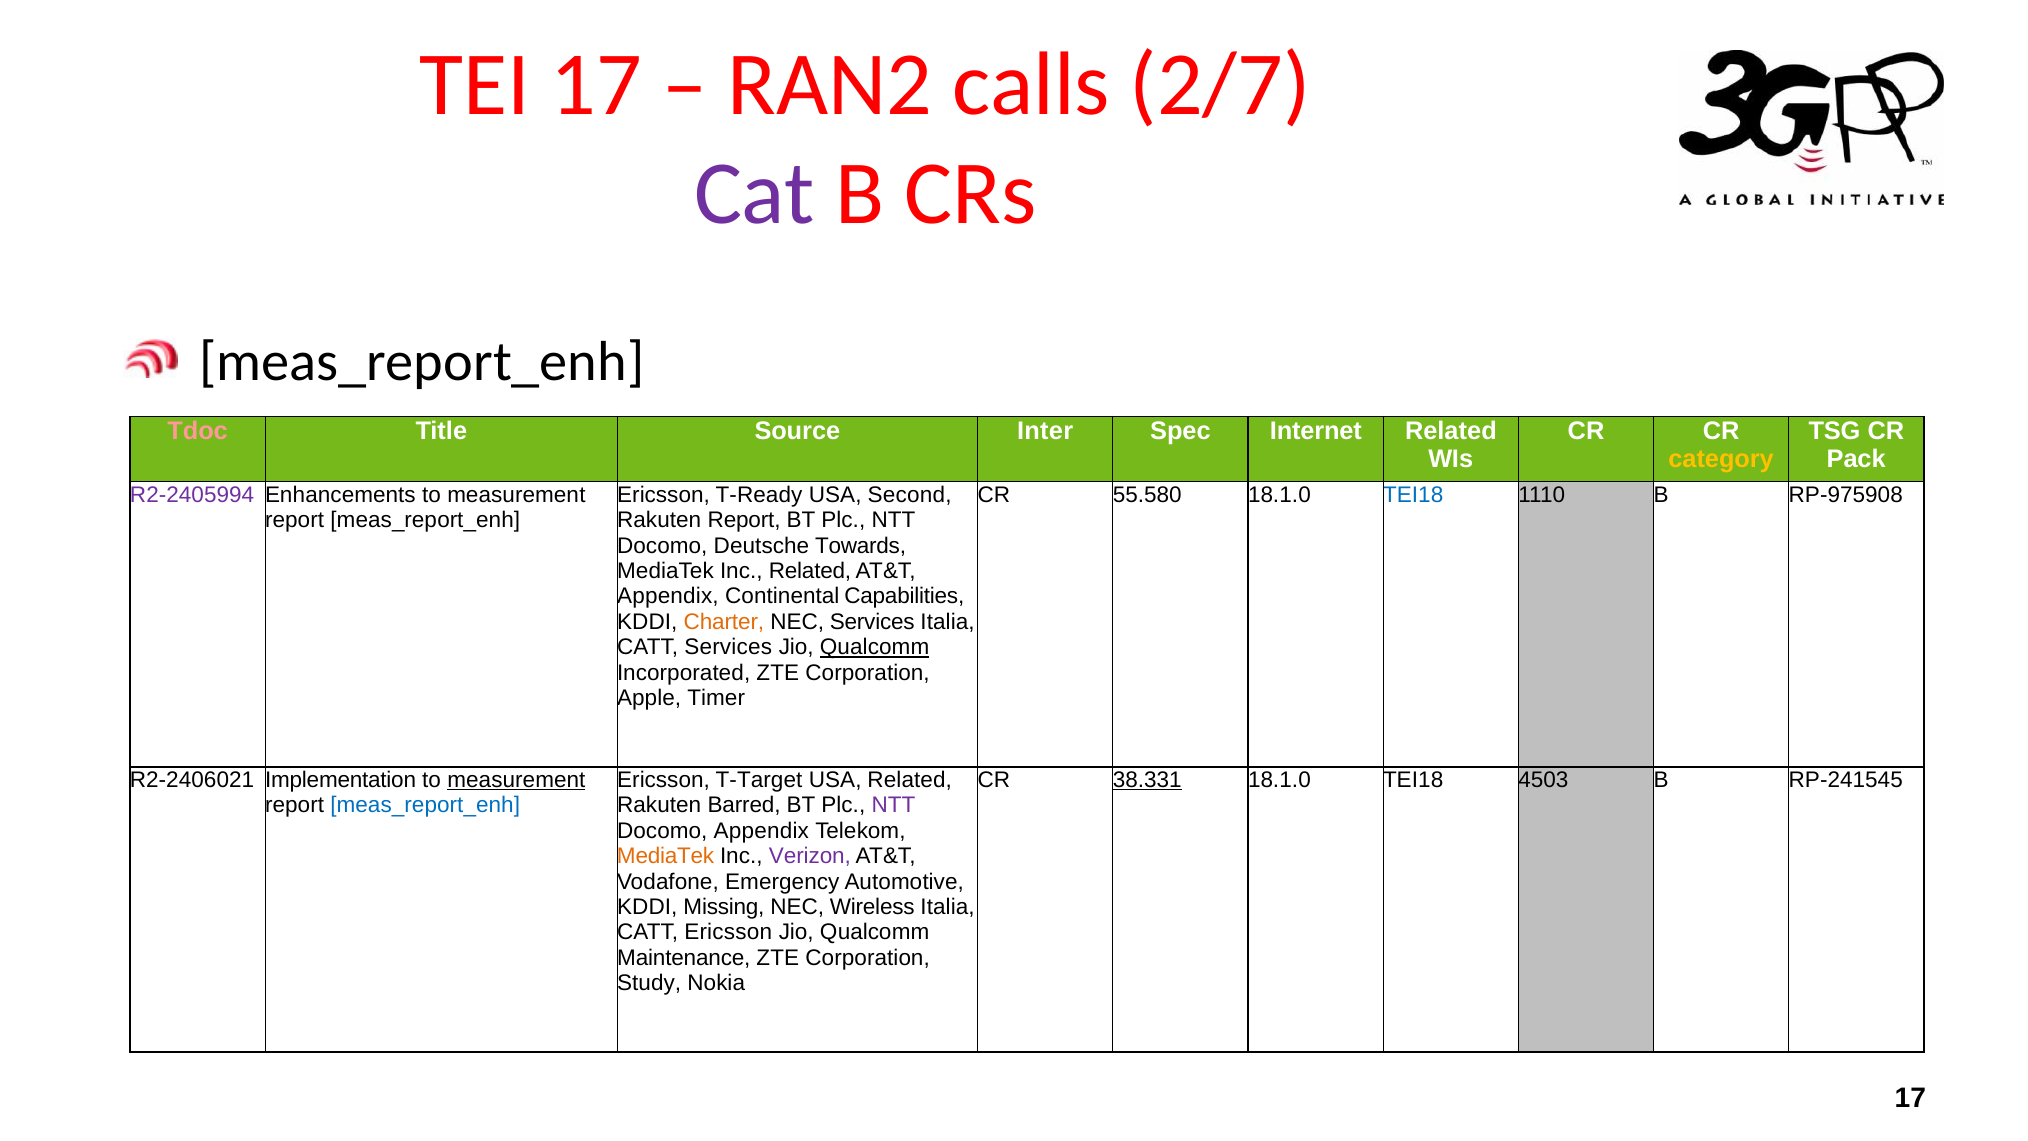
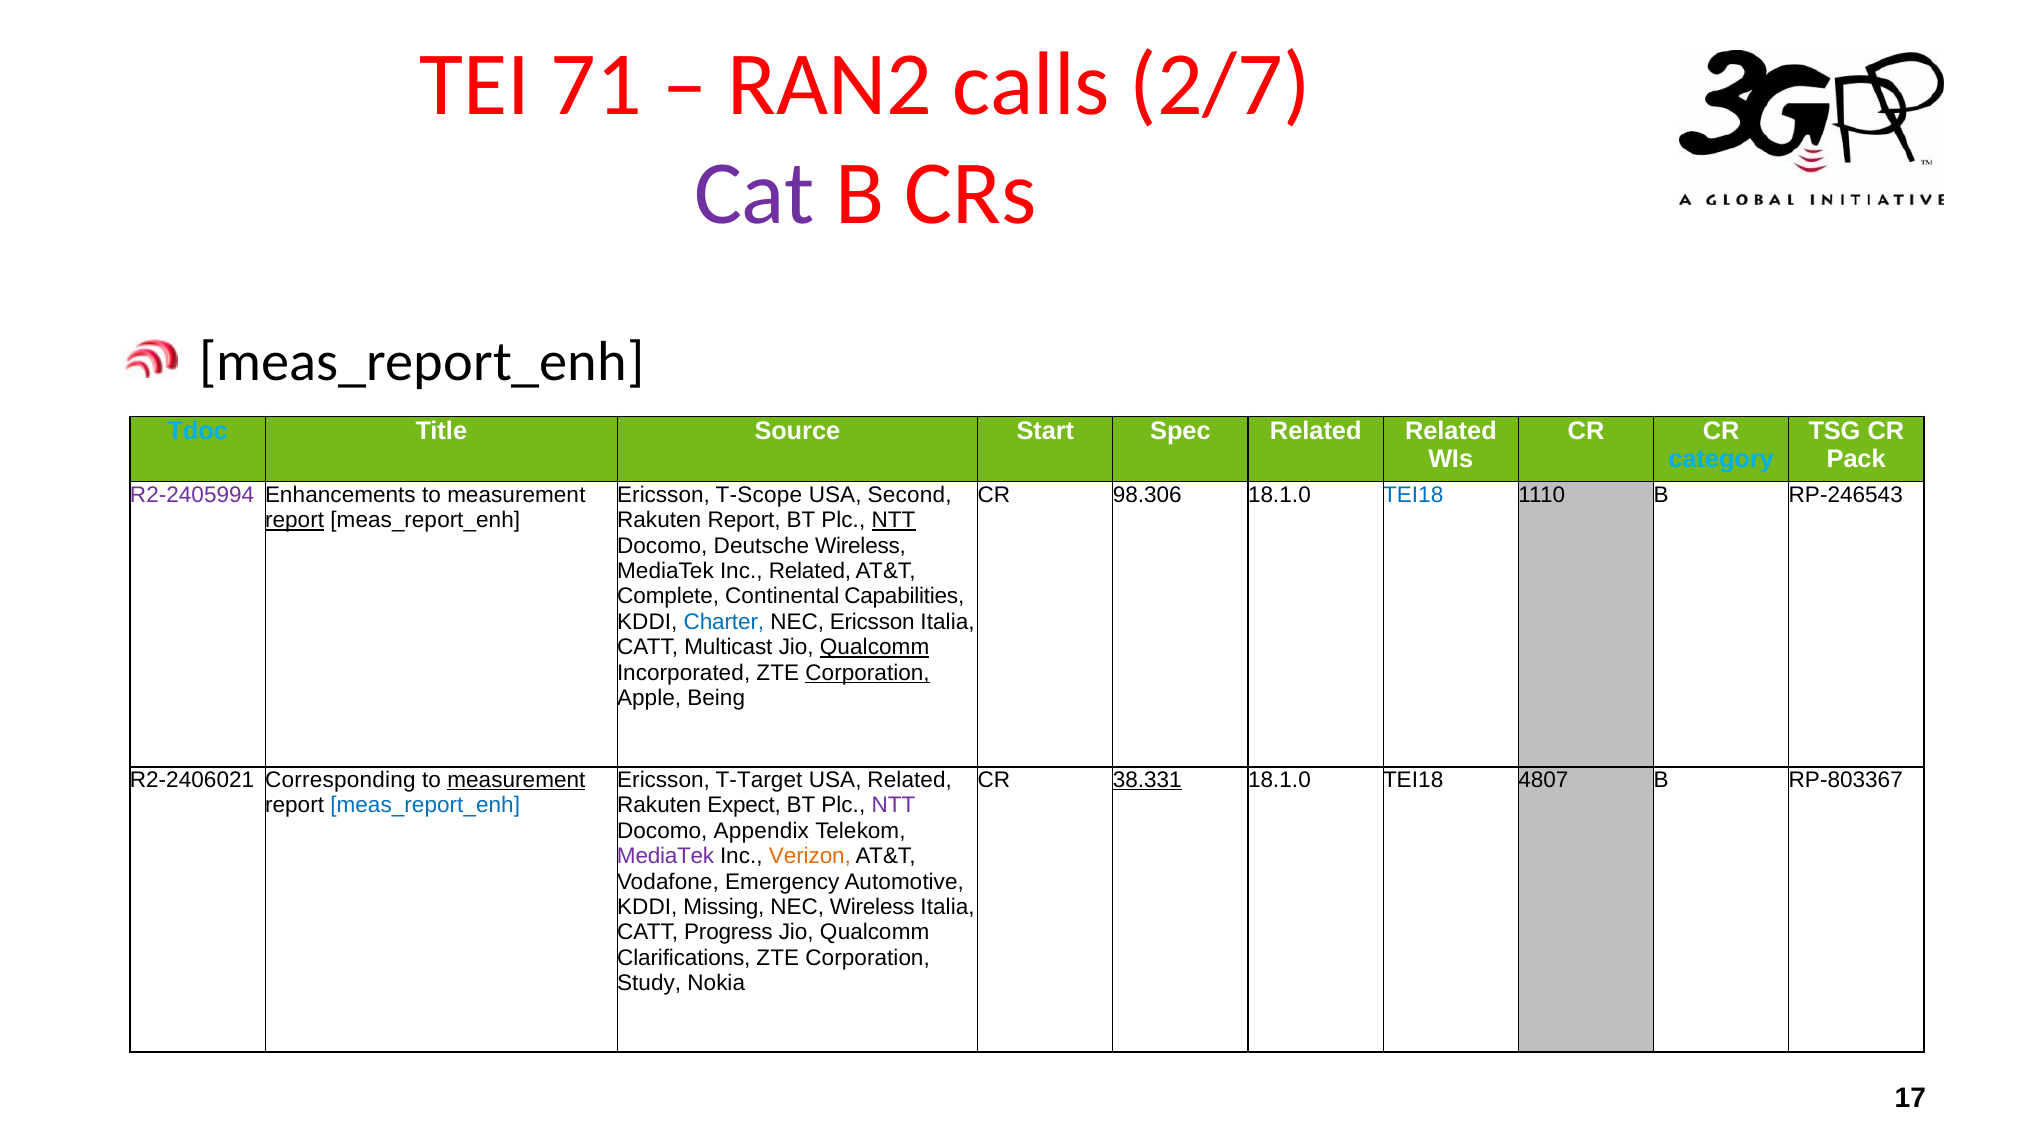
TEI 17: 17 -> 71
Tdoc colour: pink -> light blue
Inter: Inter -> Start
Spec Internet: Internet -> Related
category colour: yellow -> light blue
T-Ready: T-Ready -> T-Scope
55.580: 55.580 -> 98.306
RP-975908: RP-975908 -> RP-246543
report at (295, 520) underline: none -> present
NTT at (893, 520) underline: none -> present
Deutsche Towards: Towards -> Wireless
Appendix at (668, 596): Appendix -> Complete
Charter colour: orange -> blue
NEC Services: Services -> Ericsson
CATT Services: Services -> Multicast
Corporation at (868, 673) underline: none -> present
Timer: Timer -> Being
Implementation: Implementation -> Corresponding
4503: 4503 -> 4807
RP-241545: RP-241545 -> RP-803367
Barred: Barred -> Expect
MediaTek at (666, 856) colour: orange -> purple
Verizon colour: purple -> orange
CATT Ericsson: Ericsson -> Progress
Maintenance: Maintenance -> Clarifications
